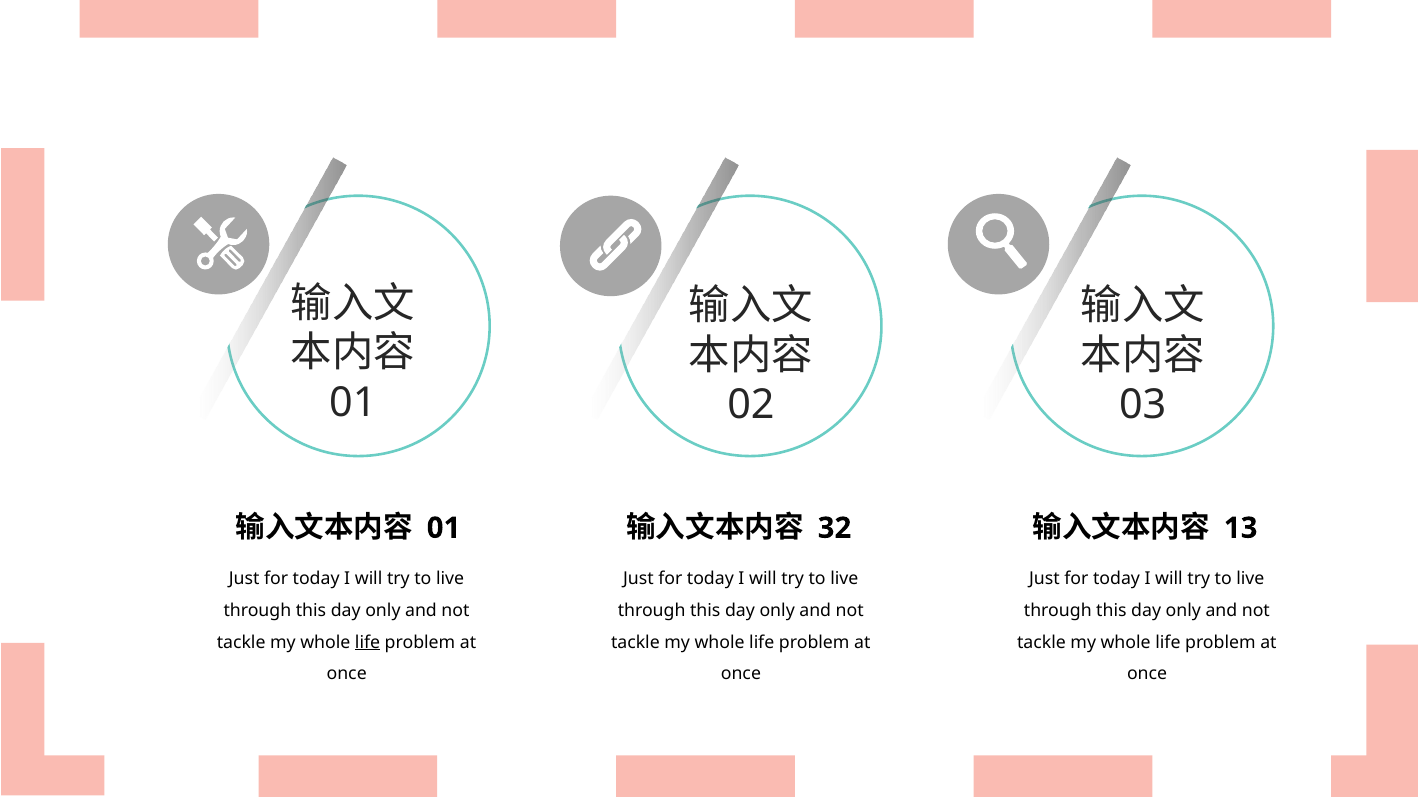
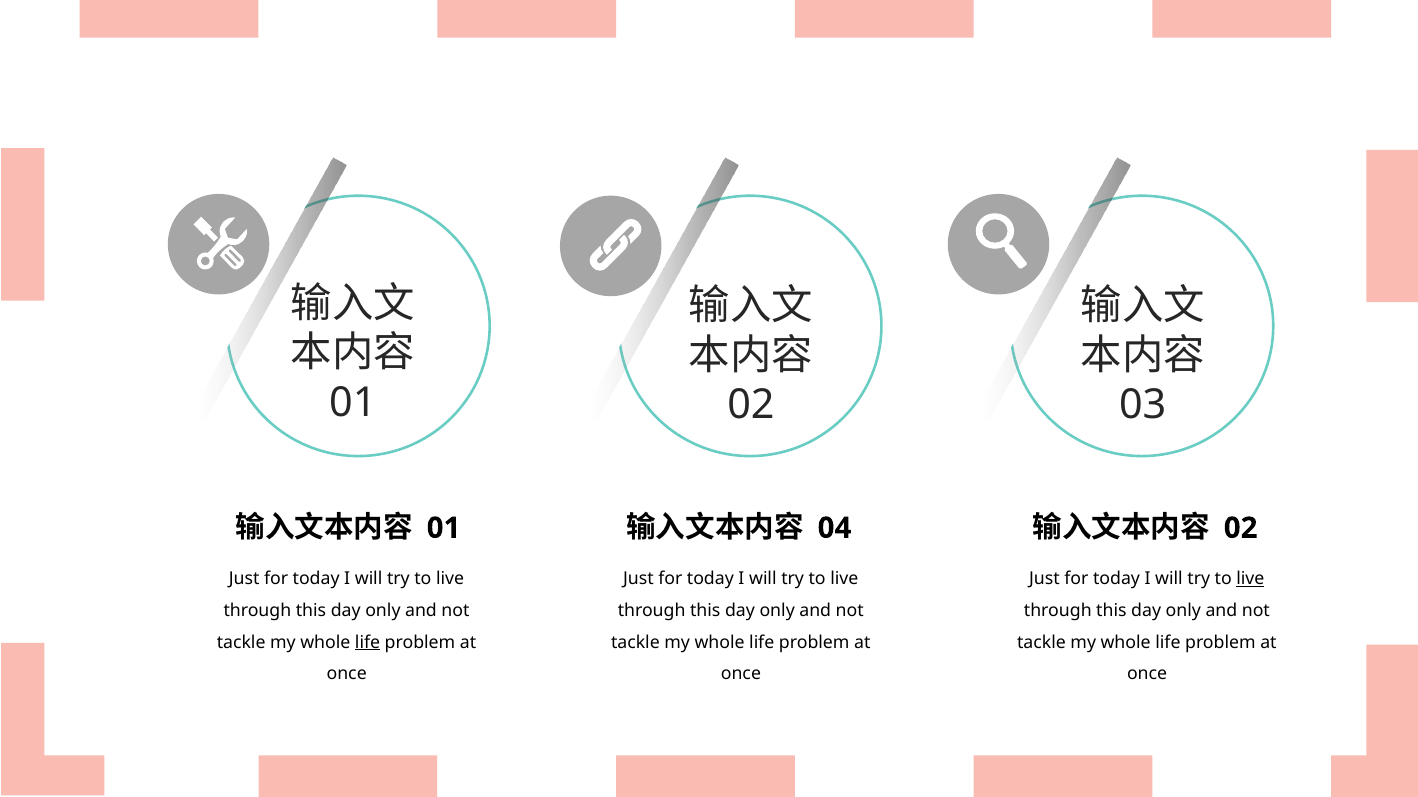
32: 32 -> 04
13 at (1241, 528): 13 -> 02
live at (1250, 579) underline: none -> present
